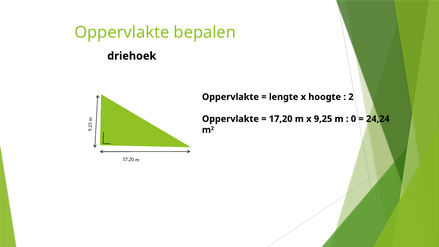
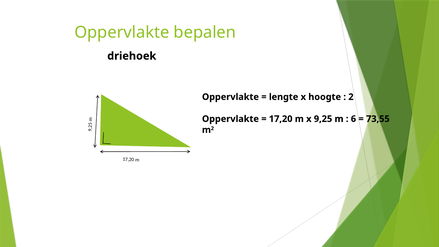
0: 0 -> 6
24,24: 24,24 -> 73,55
